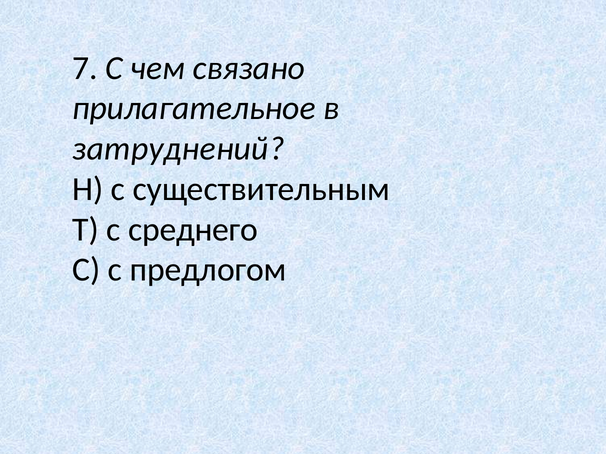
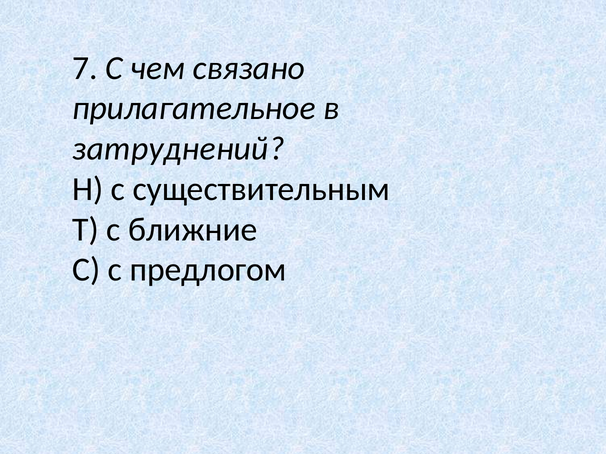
среднего: среднего -> ближние
